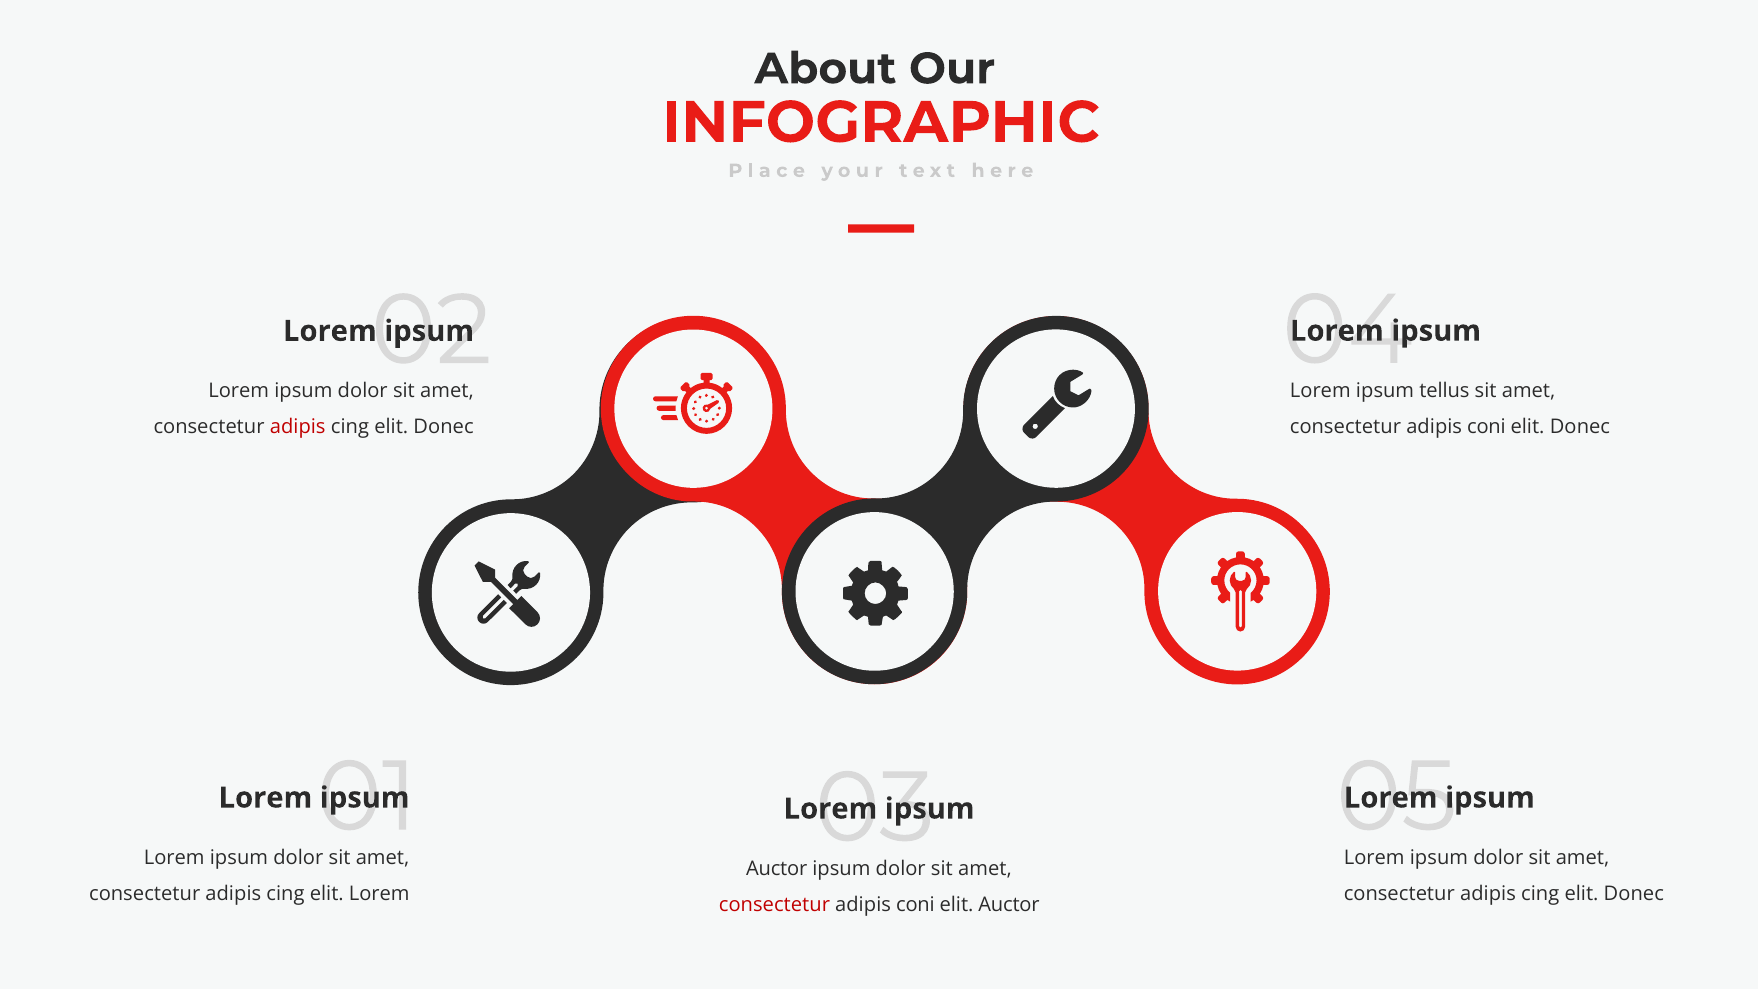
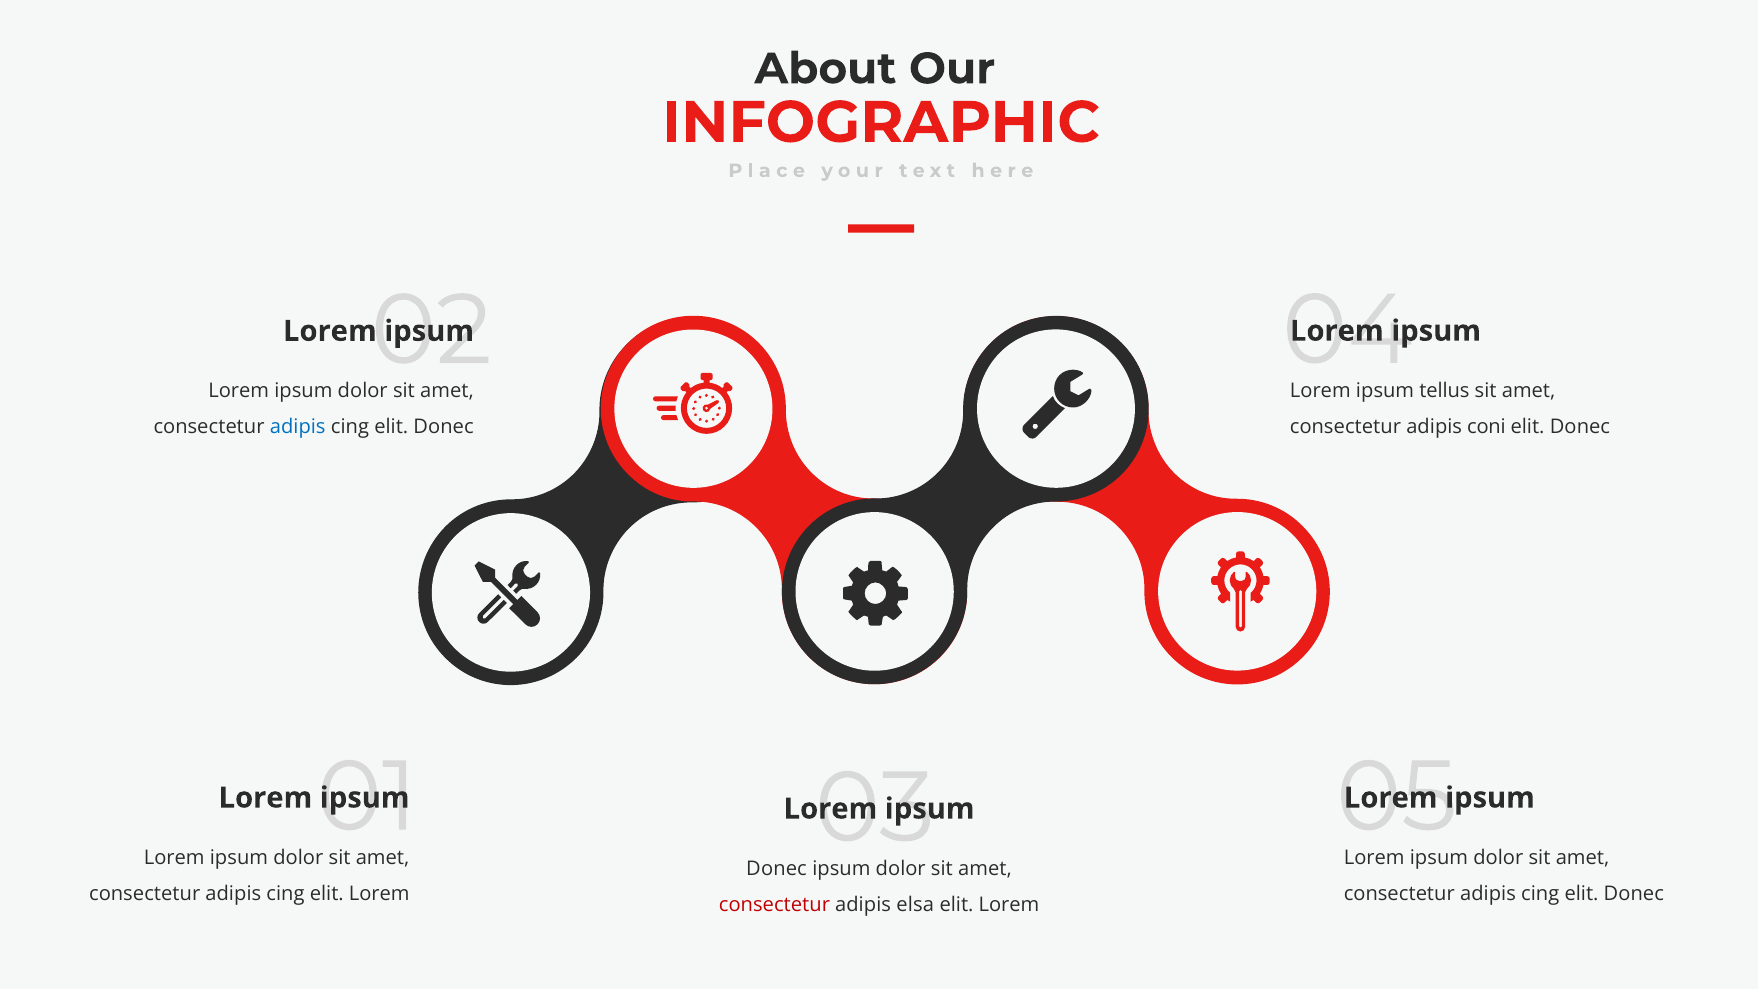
adipis at (298, 427) colour: red -> blue
Auctor at (777, 869): Auctor -> Donec
coni at (915, 905): coni -> elsa
Auctor at (1009, 905): Auctor -> Lorem
